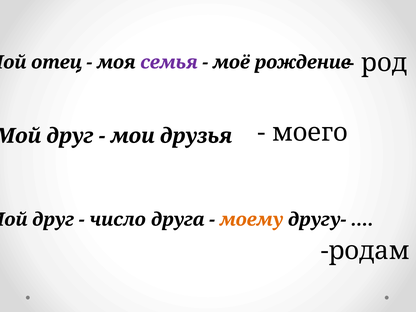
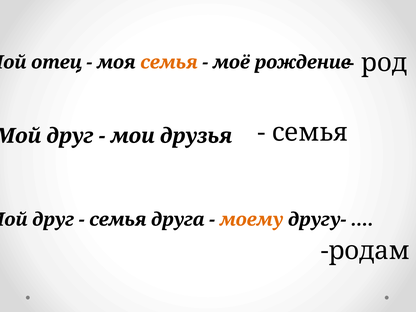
семья at (169, 62) colour: purple -> orange
моего at (310, 133): моего -> семья
число at (118, 220): число -> семья
